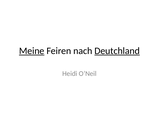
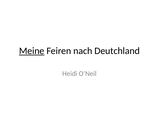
Deutchland underline: present -> none
